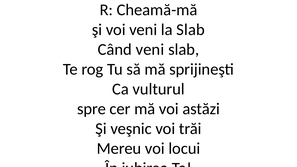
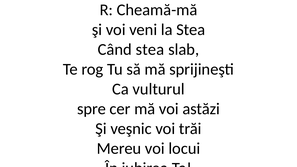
la Slab: Slab -> Stea
Când veni: veni -> stea
